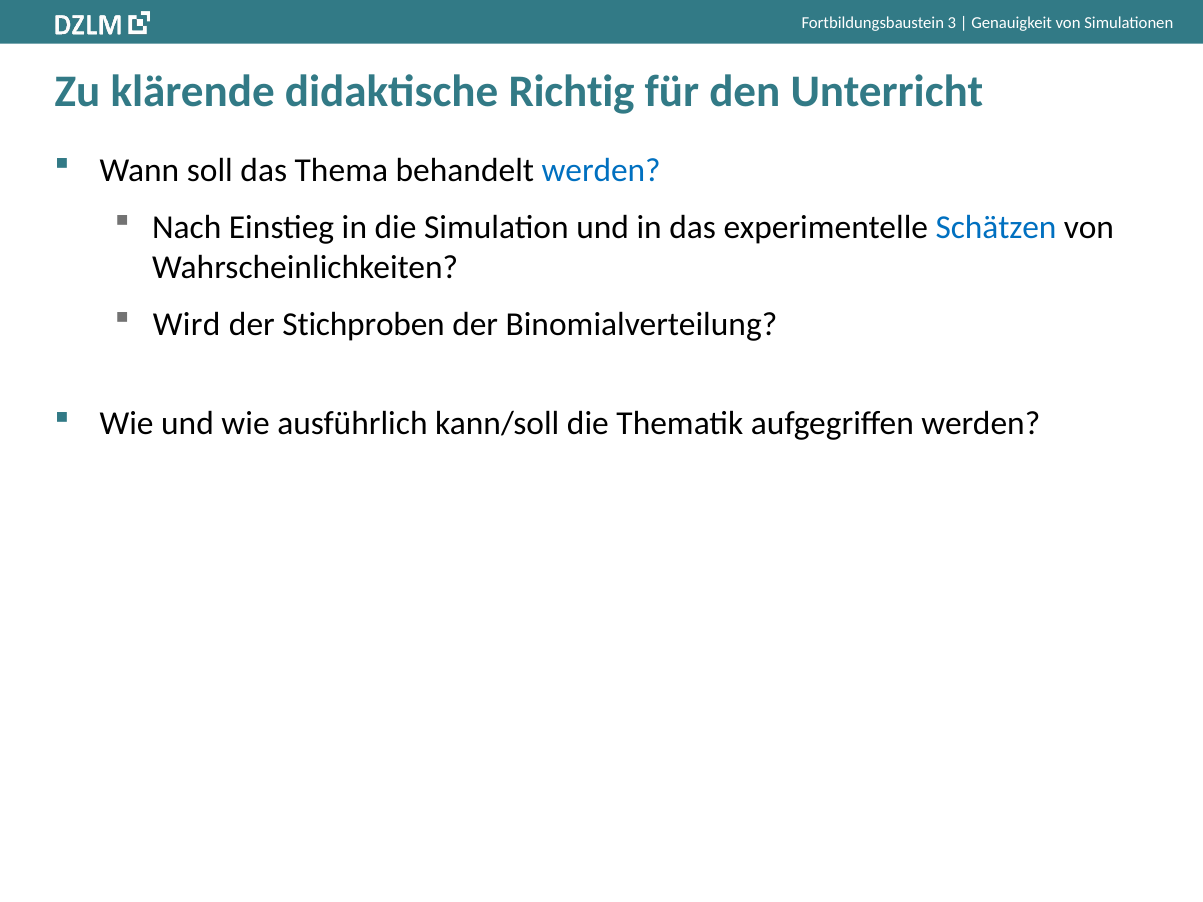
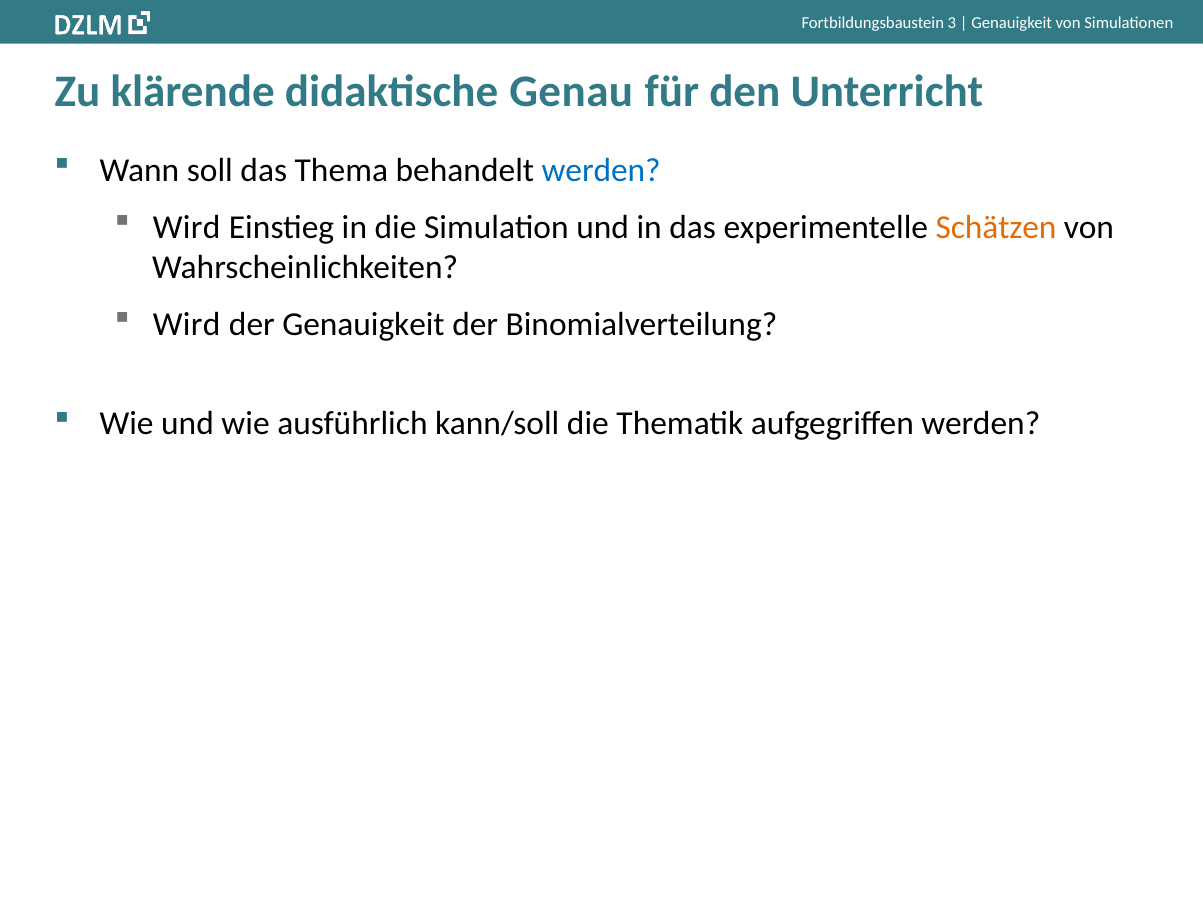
Richtig: Richtig -> Genau
Nach at (187, 227): Nach -> Wird
Schätzen colour: blue -> orange
der Stichproben: Stichproben -> Genauigkeit
